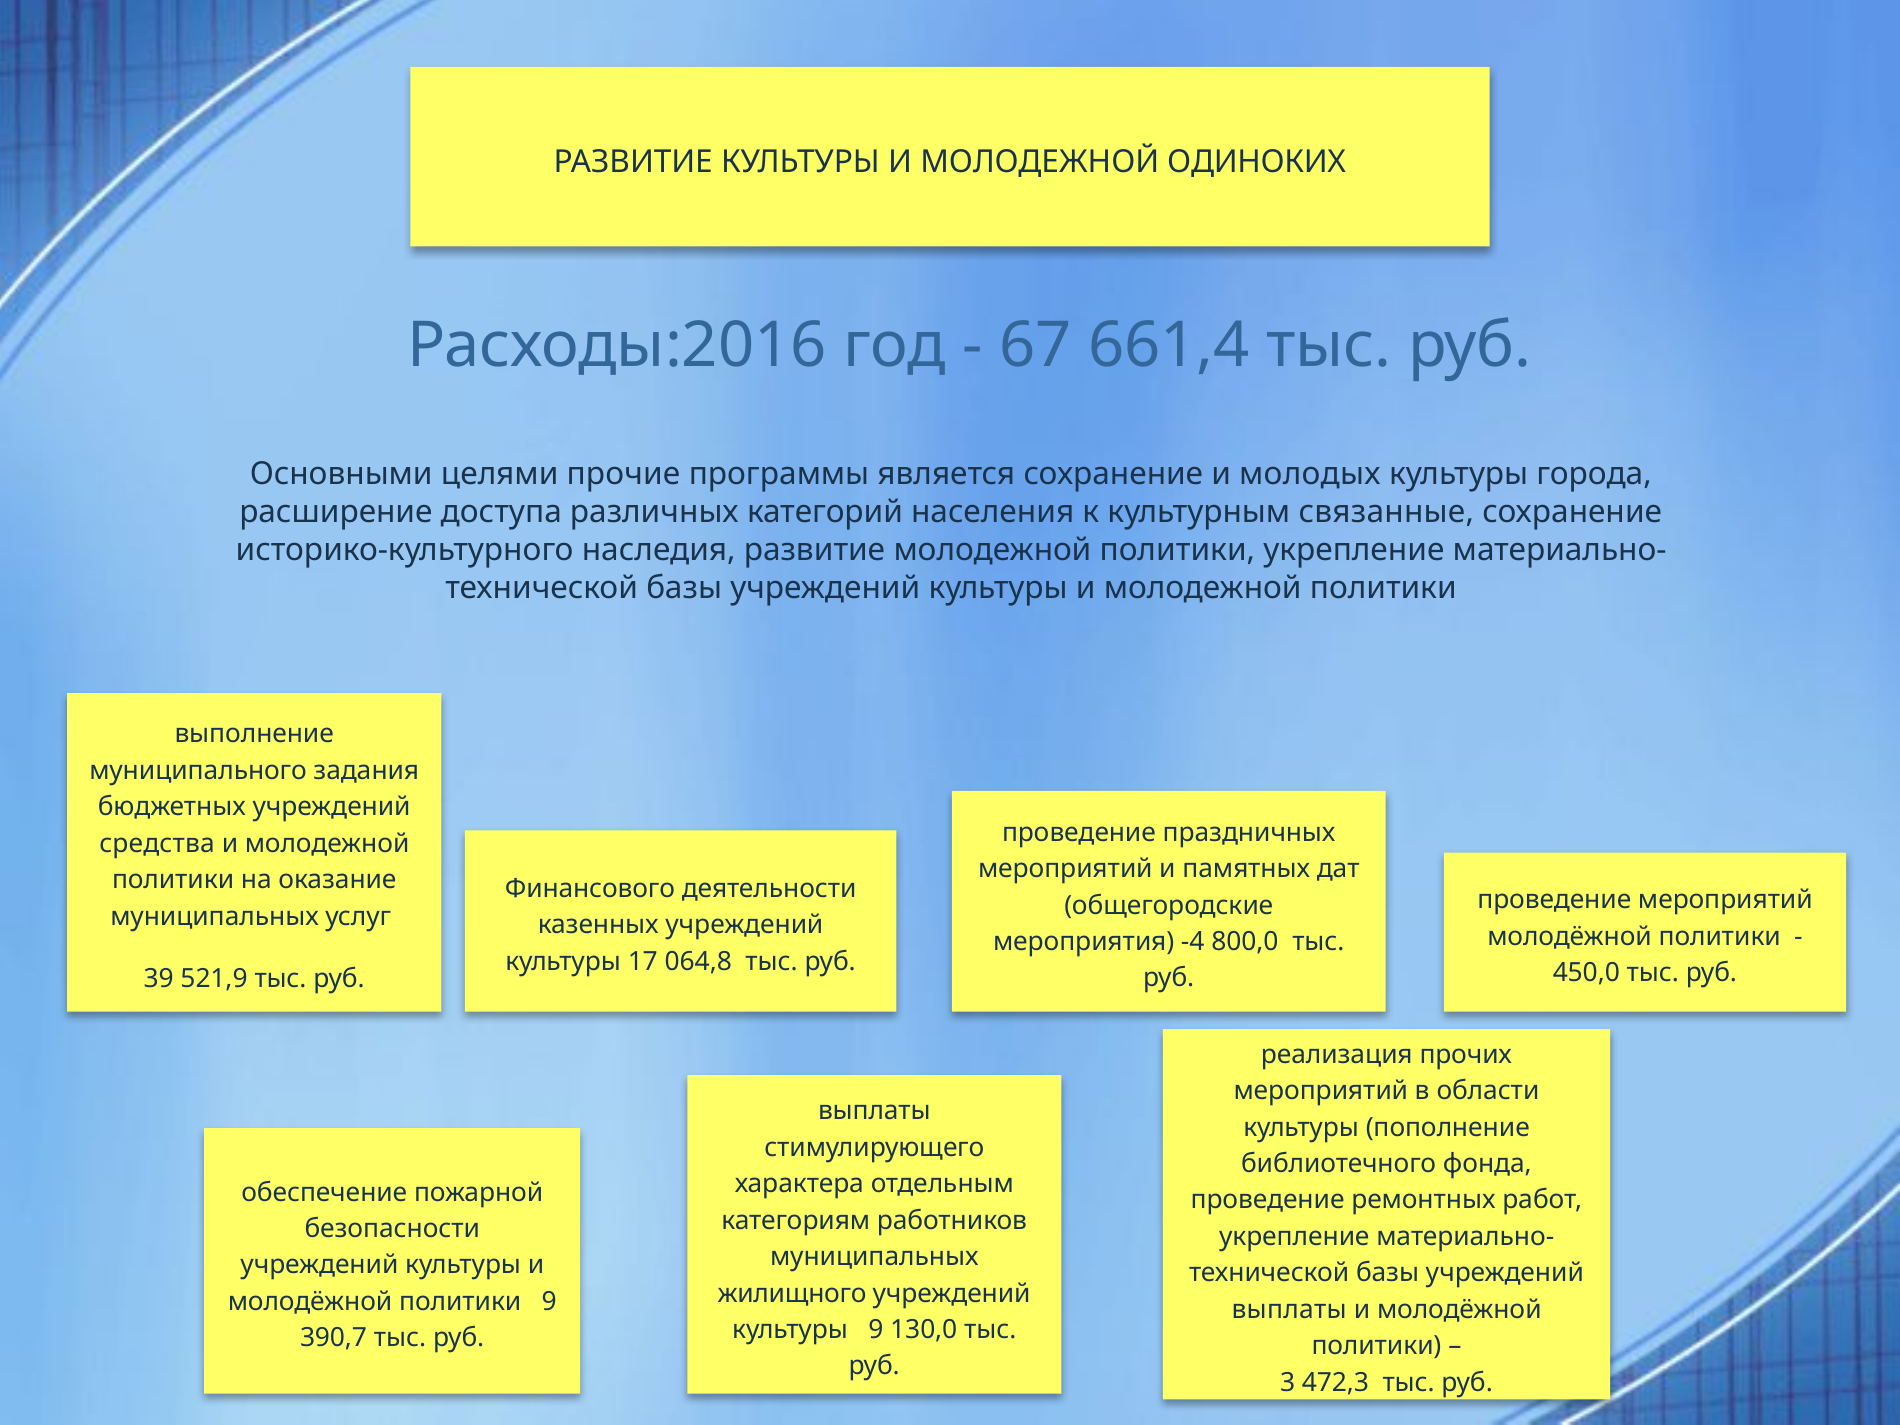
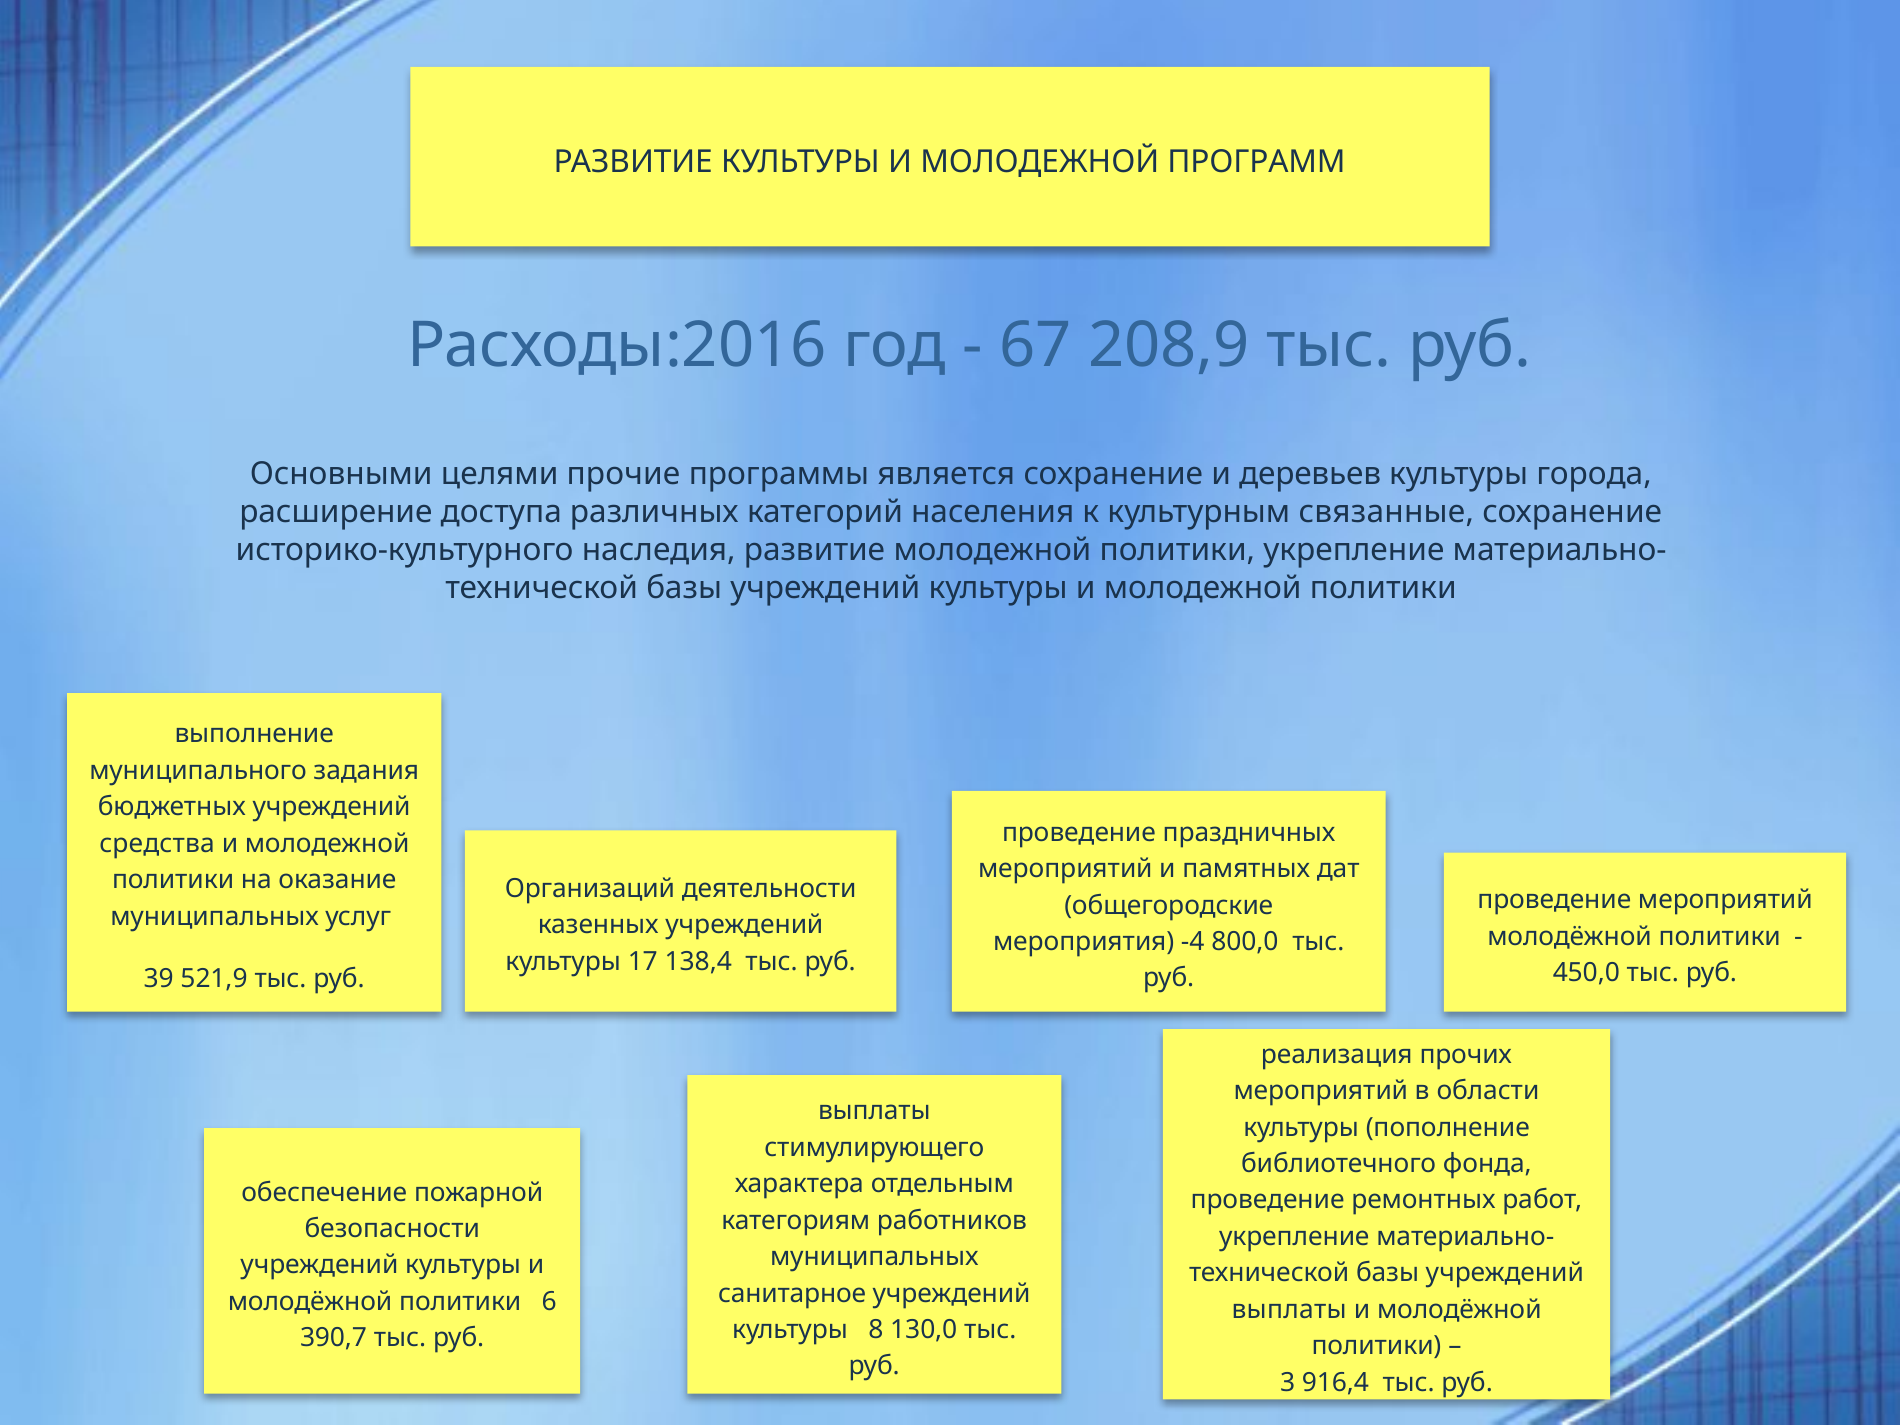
ОДИНОКИХ: ОДИНОКИХ -> ПРОГРАММ
661,4: 661,4 -> 208,9
молодых: молодых -> деревьев
Финансового: Финансового -> Организаций
064,8: 064,8 -> 138,4
жилищного: жилищного -> санитарное
политики 9: 9 -> 6
культуры 9: 9 -> 8
472,3: 472,3 -> 916,4
